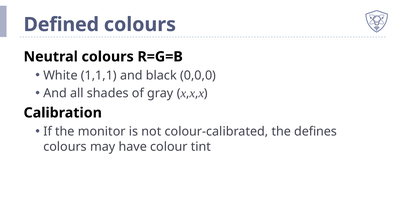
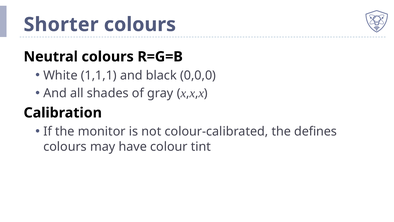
Defined: Defined -> Shorter
